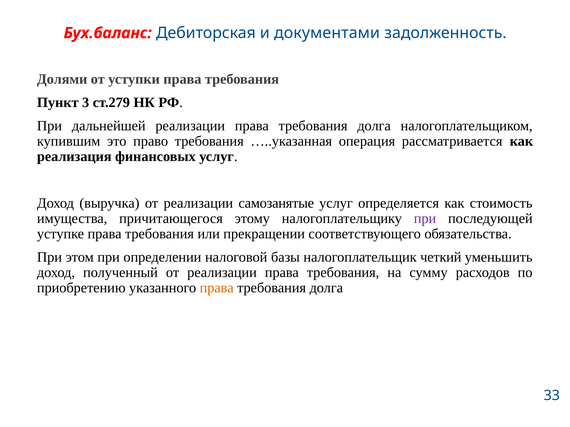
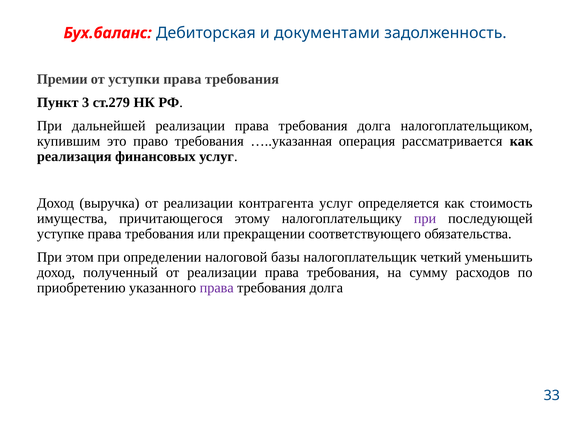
Долями: Долями -> Премии
самозанятые: самозанятые -> контрагента
права at (217, 288) colour: orange -> purple
